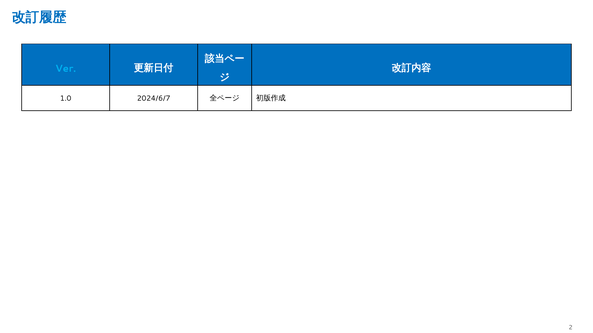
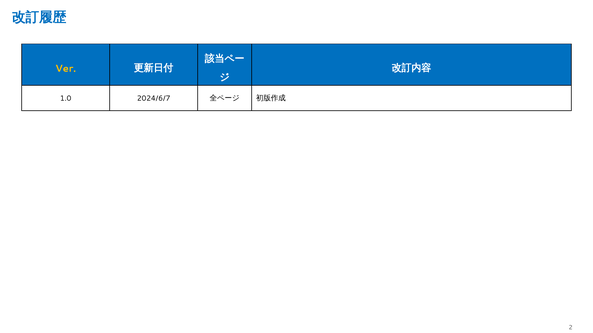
Ver colour: light blue -> yellow
